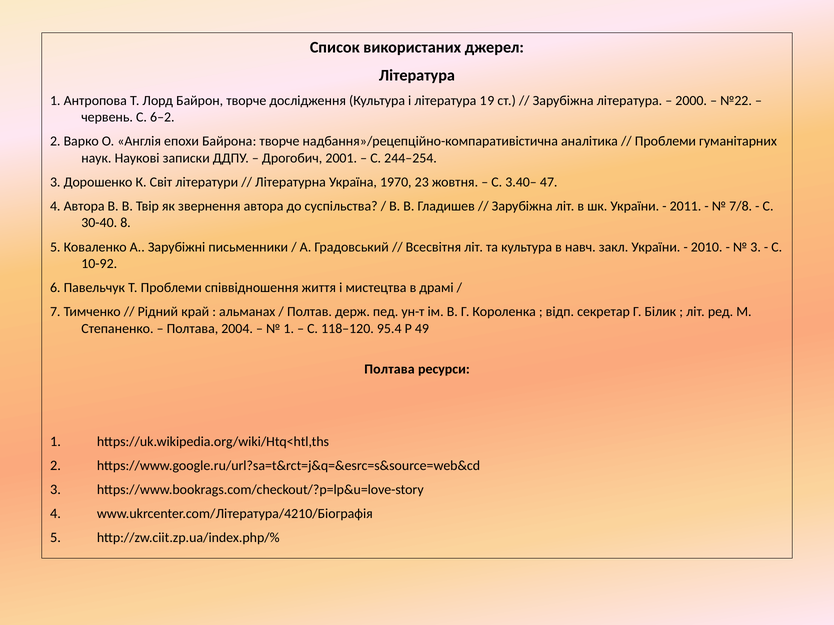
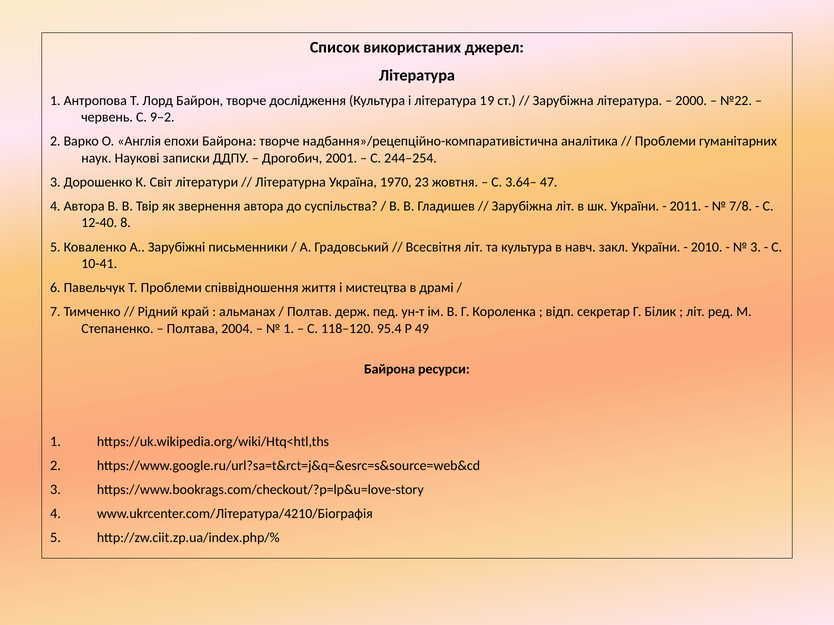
6–2: 6–2 -> 9–2
3.40–: 3.40– -> 3.64–
30-40: 30-40 -> 12-40
10-92: 10-92 -> 10-41
Полтава at (389, 370): Полтава -> Байрона
